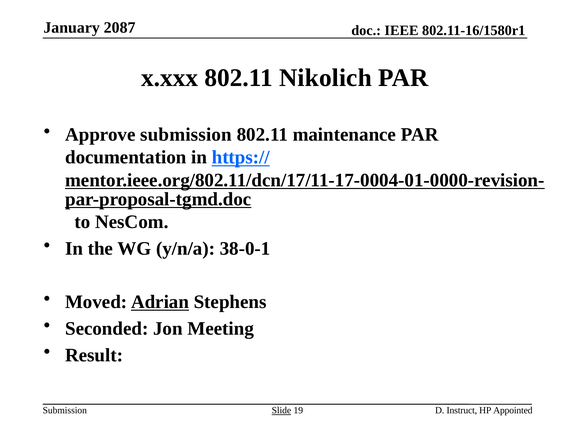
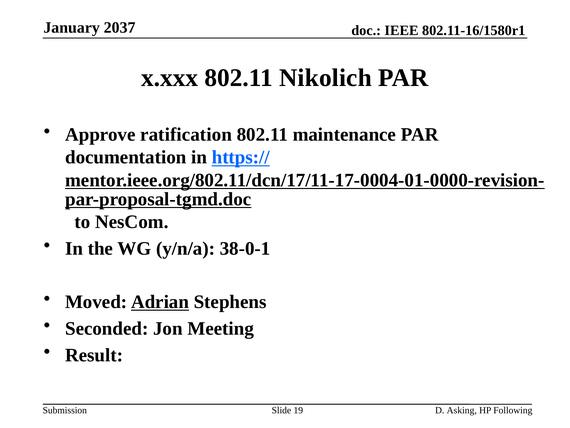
2087: 2087 -> 2037
Approve submission: submission -> ratification
Slide underline: present -> none
Instruct: Instruct -> Asking
Appointed: Appointed -> Following
